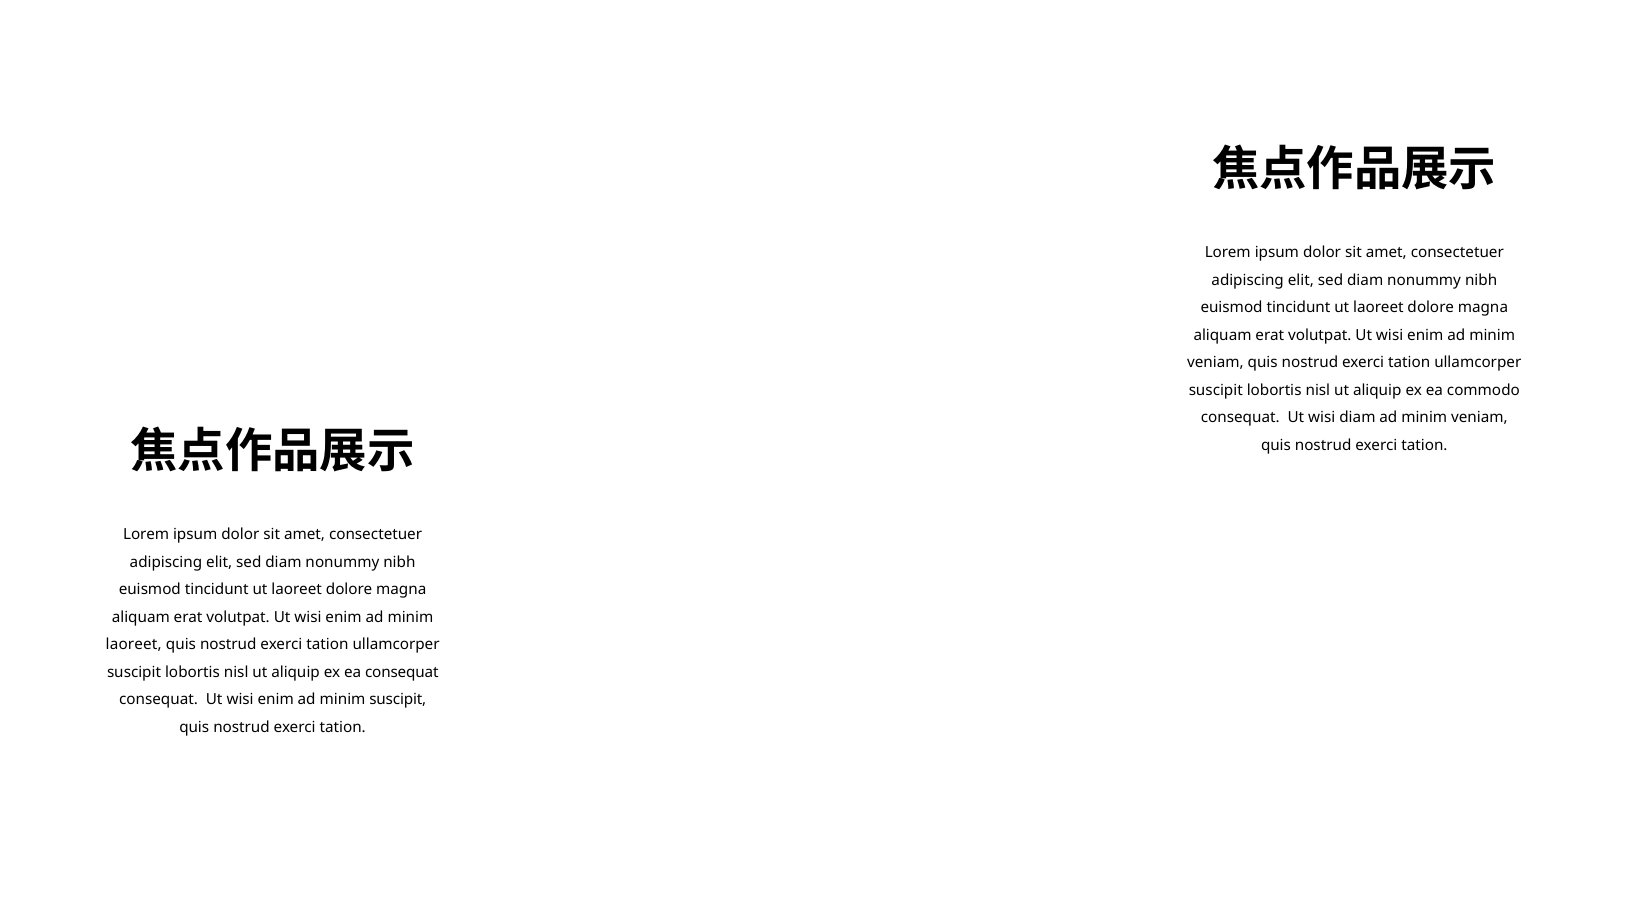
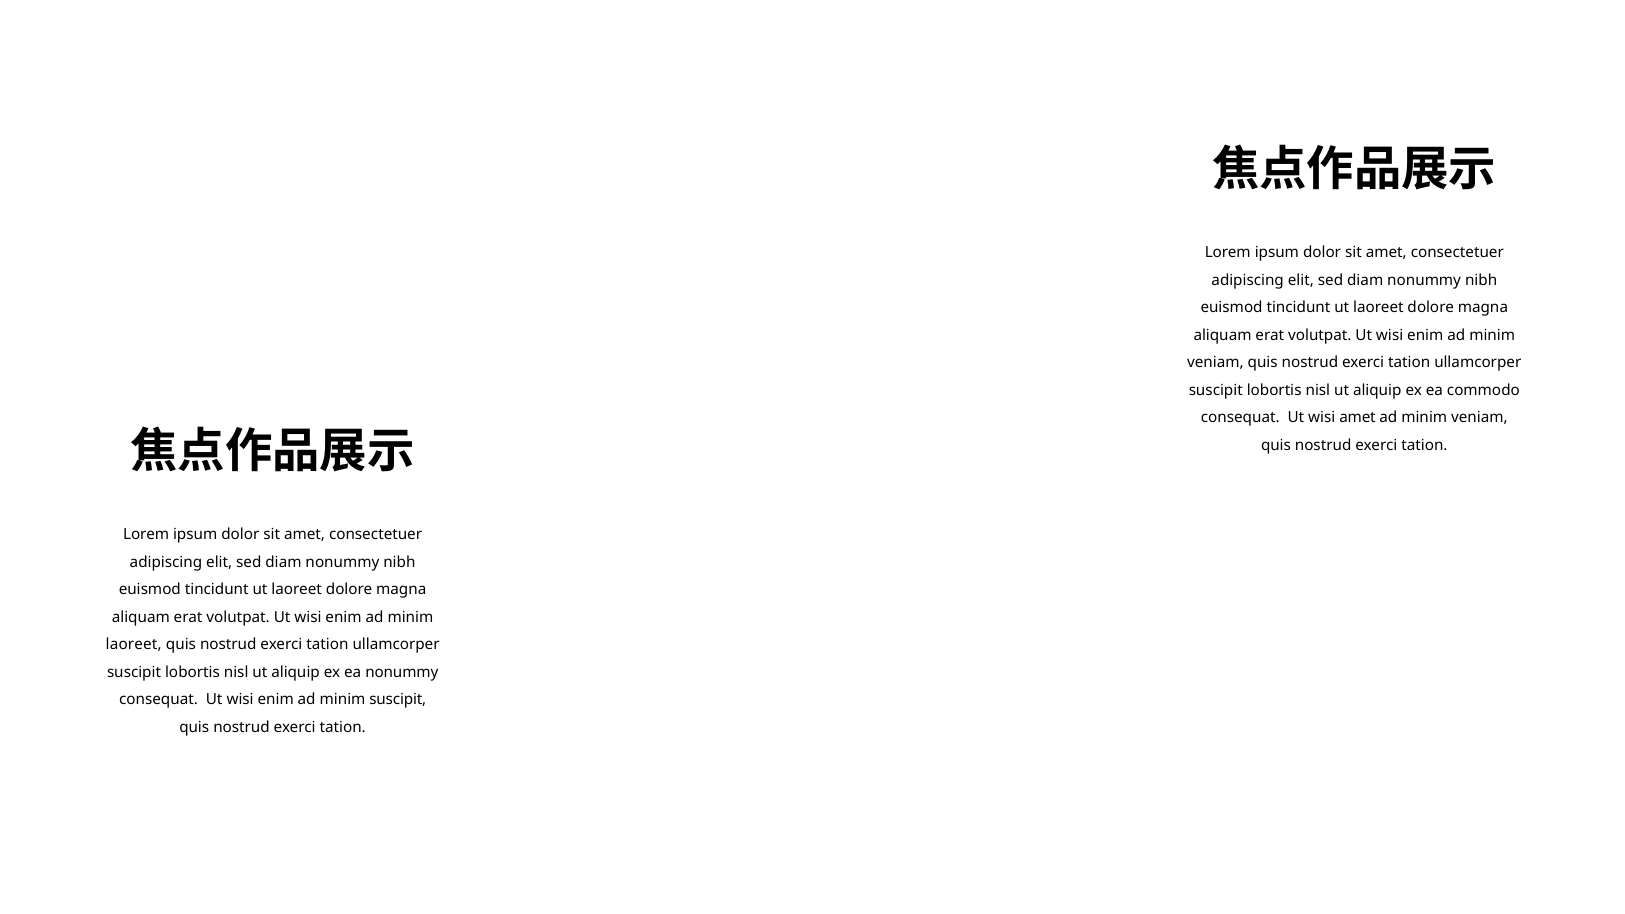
wisi diam: diam -> amet
ea consequat: consequat -> nonummy
